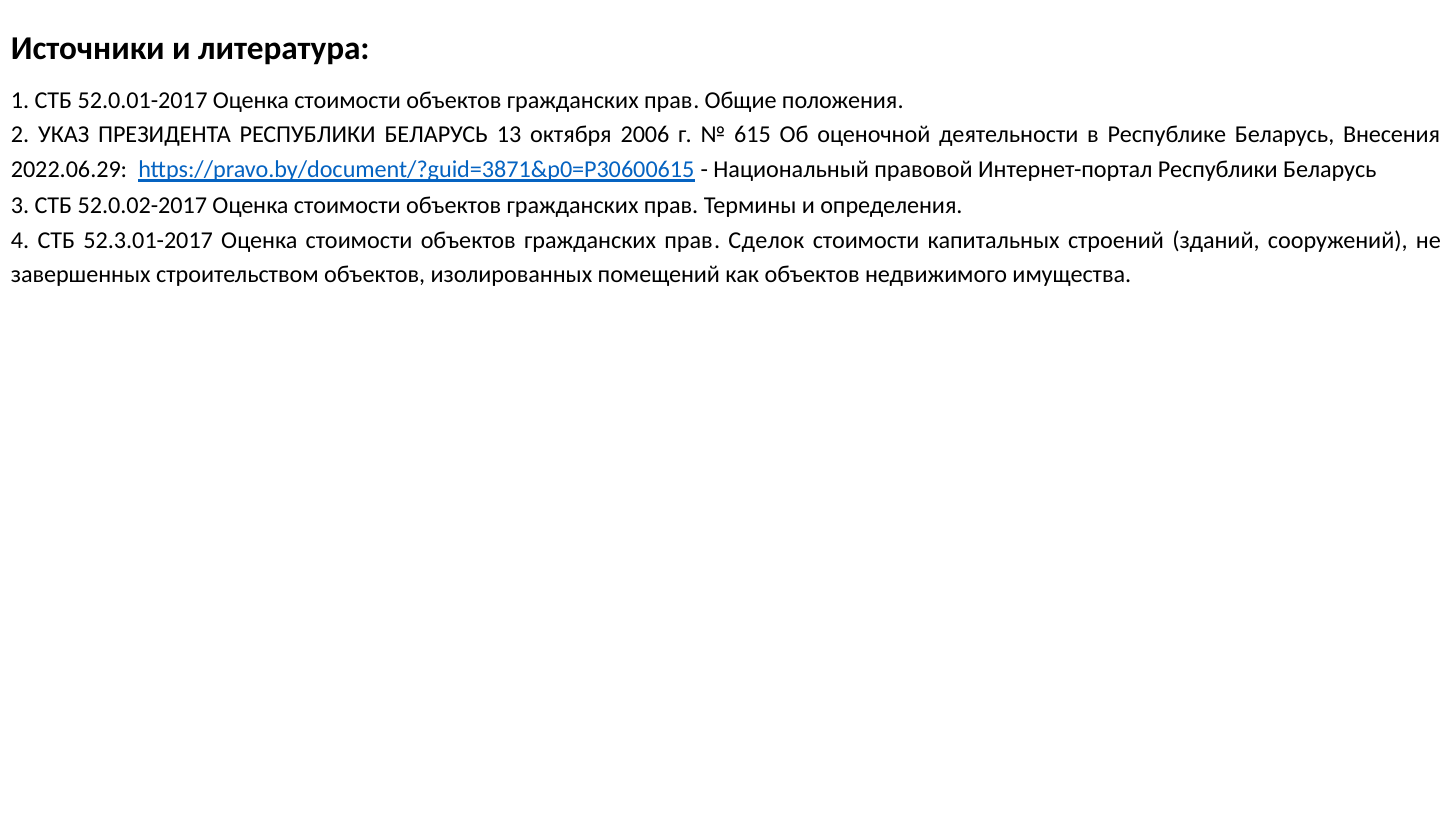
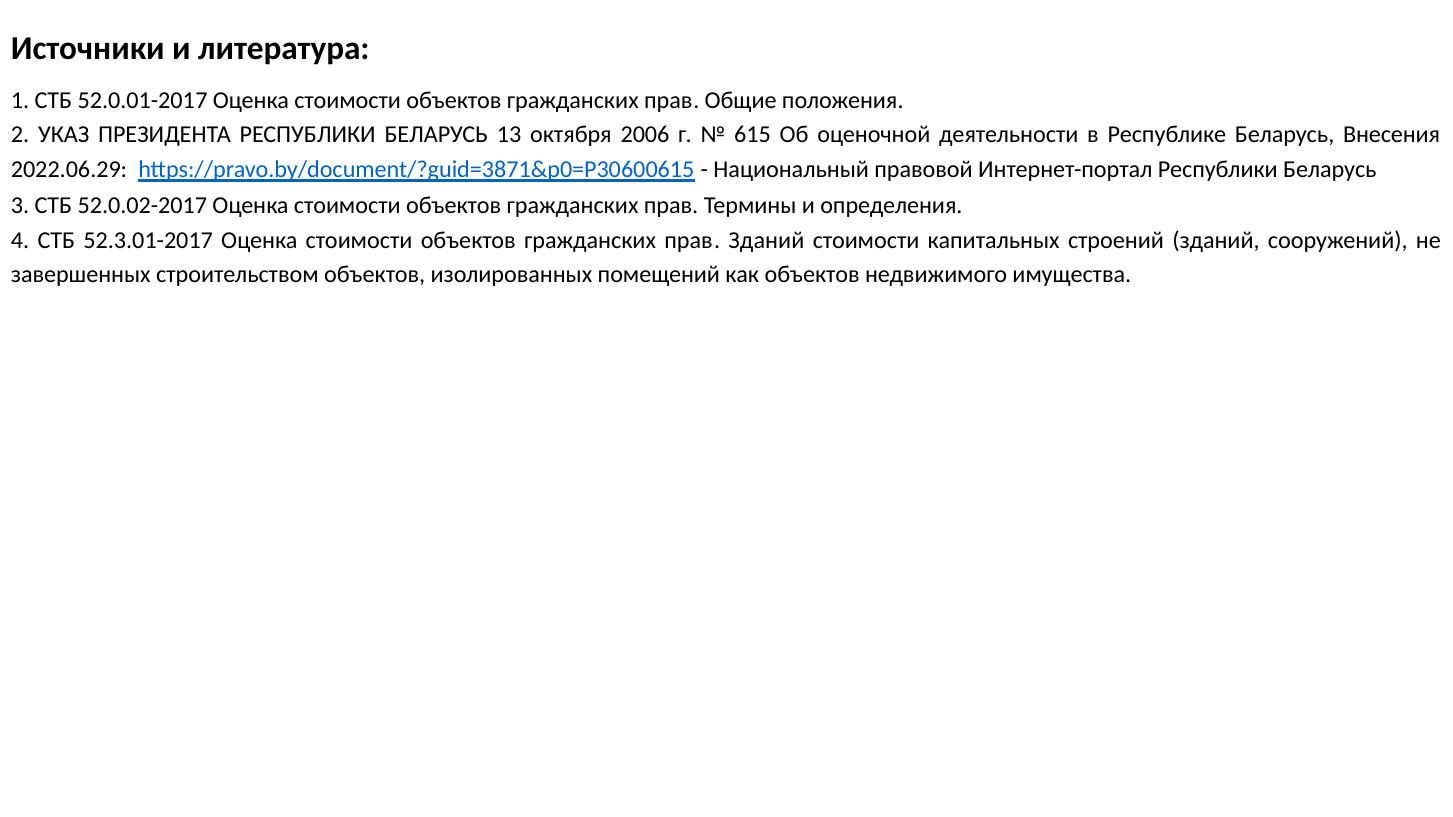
прав Сделок: Сделок -> Зданий
